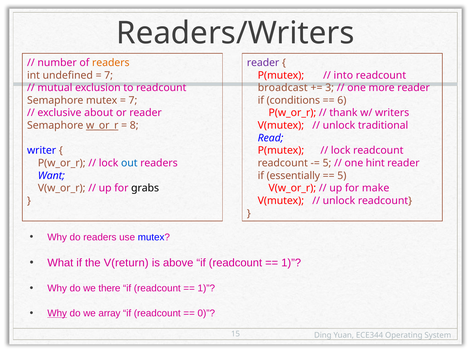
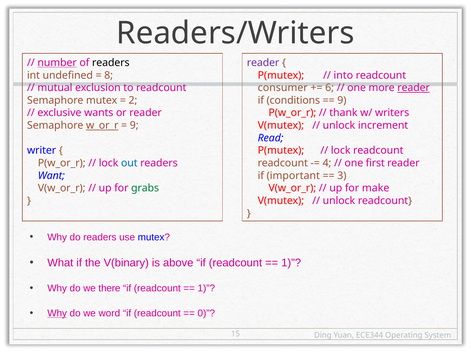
number underline: none -> present
readers at (111, 63) colour: orange -> black
7 at (109, 75): 7 -> 8
broadcast: broadcast -> consumer
3: 3 -> 6
reader at (414, 88) underline: none -> present
7 at (133, 100): 7 -> 2
6 at (342, 100): 6 -> 9
about: about -> wants
8 at (134, 125): 8 -> 9
traditional: traditional -> increment
5 at (327, 163): 5 -> 4
hint: hint -> first
essentially: essentially -> important
5 at (342, 176): 5 -> 3
grabs colour: black -> green
V(return: V(return -> V(binary
array: array -> word
